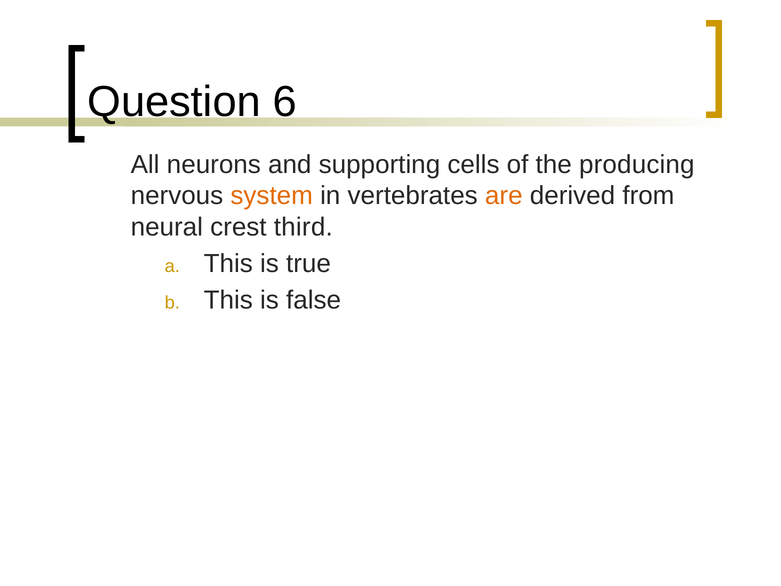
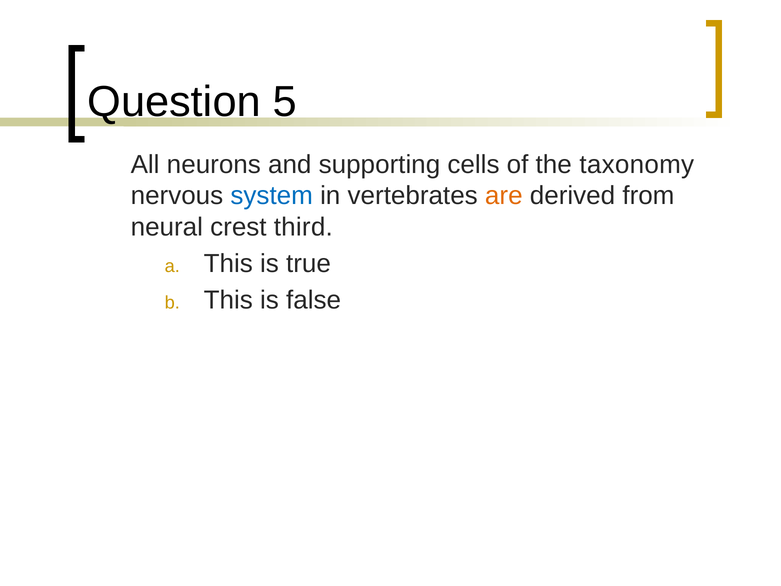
6: 6 -> 5
producing: producing -> taxonomy
system colour: orange -> blue
